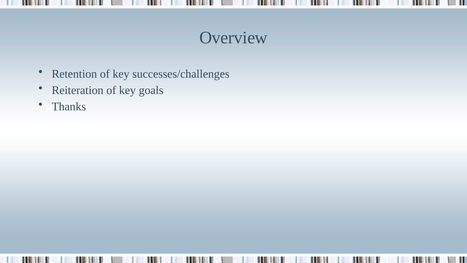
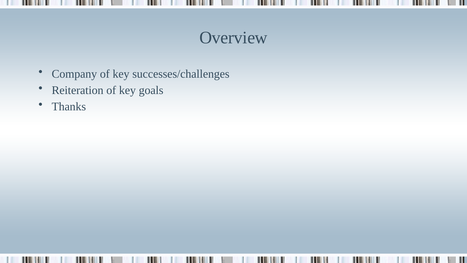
Retention: Retention -> Company
